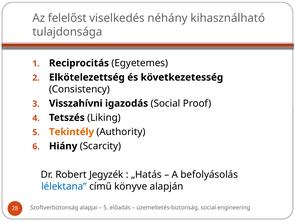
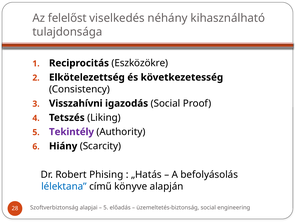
Egyetemes: Egyetemes -> Eszközökre
Tekintély colour: orange -> purple
Jegyzék: Jegyzék -> Phising
